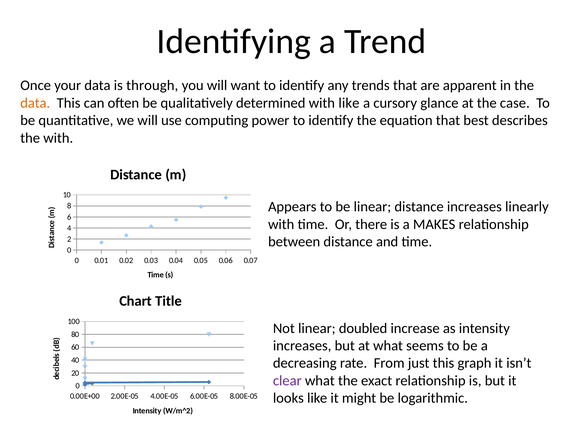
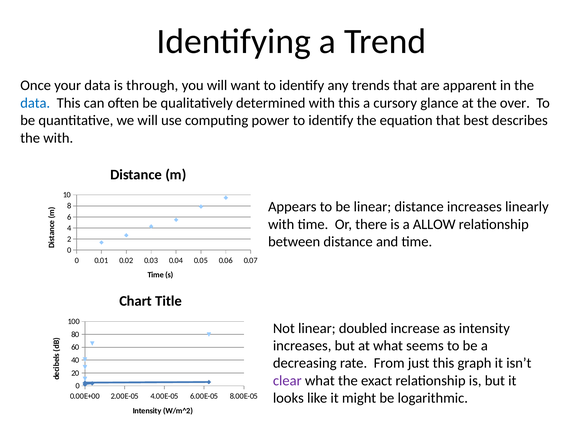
data at (35, 103) colour: orange -> blue
with like: like -> this
case: case -> over
MAKES: MAKES -> ALLOW
